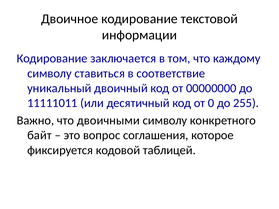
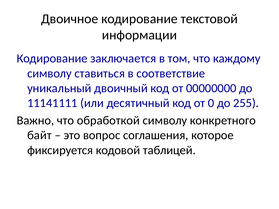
11111011: 11111011 -> 11141111
двоичными: двоичными -> обработкой
